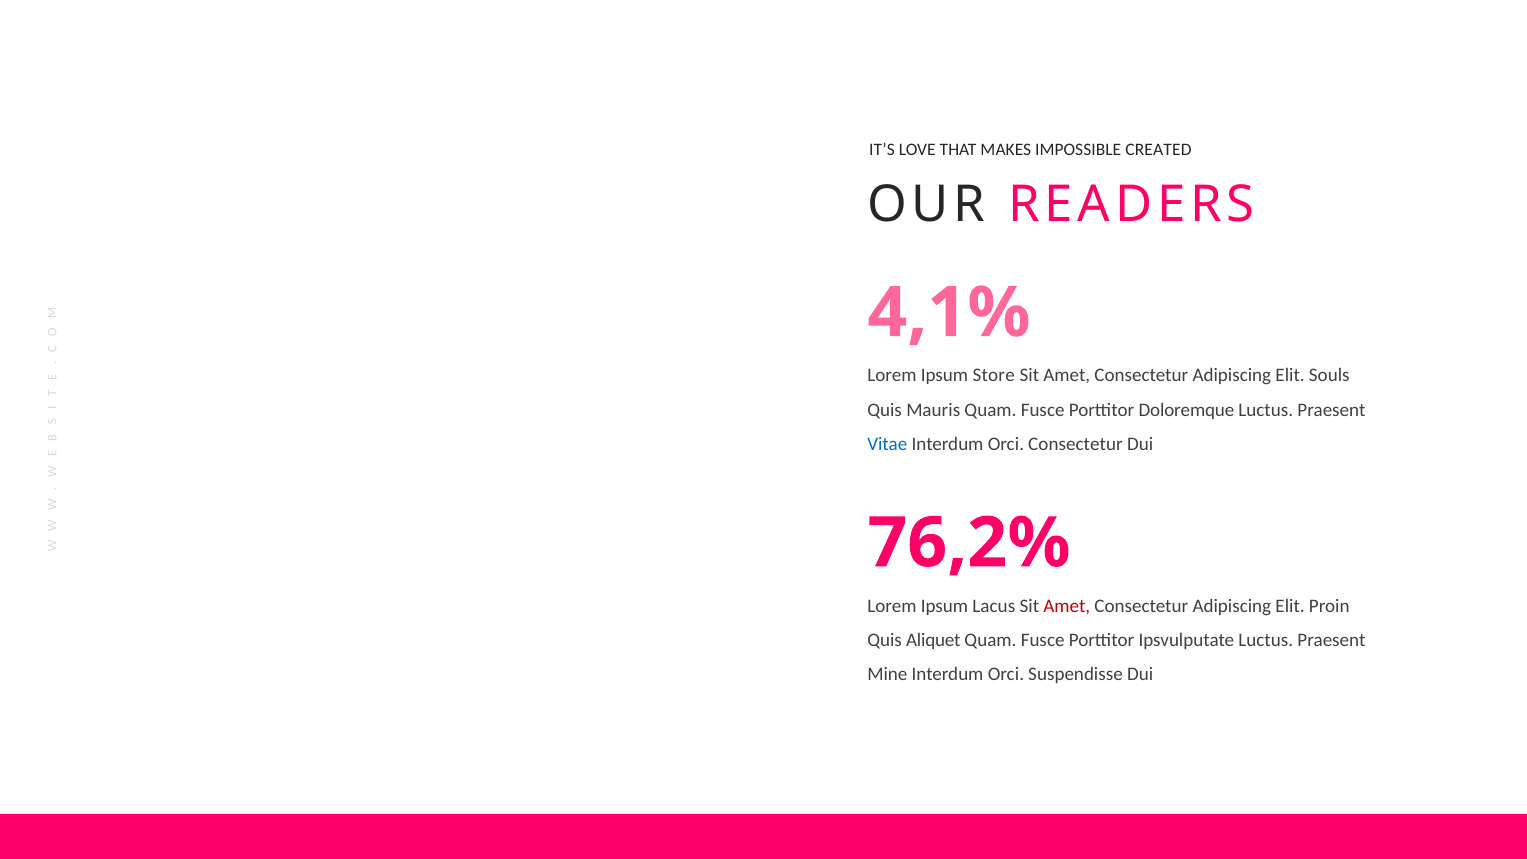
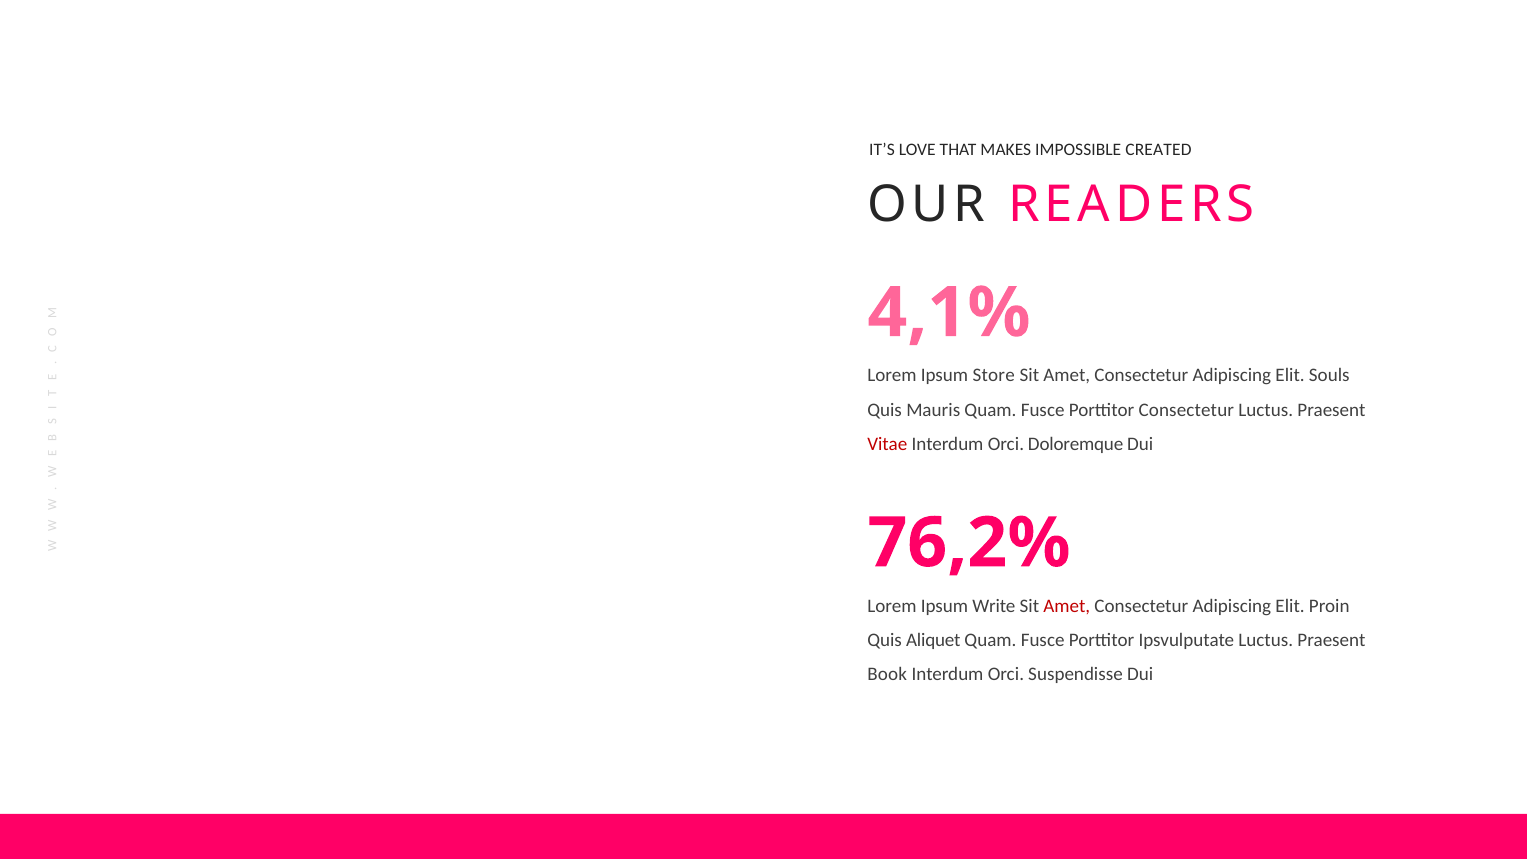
Porttitor Doloremque: Doloremque -> Consectetur
Vitae colour: blue -> red
Orci Consectetur: Consectetur -> Doloremque
Lacus: Lacus -> Write
Mine: Mine -> Book
